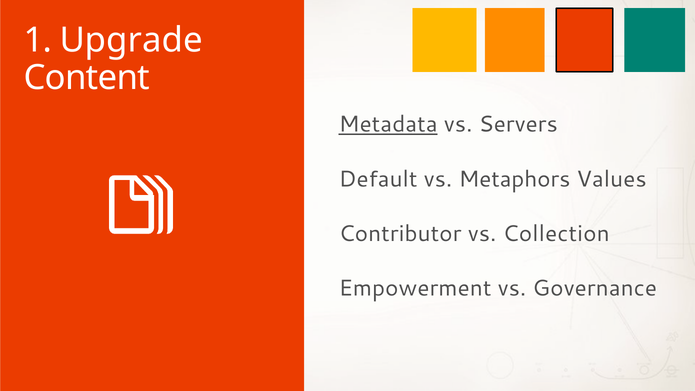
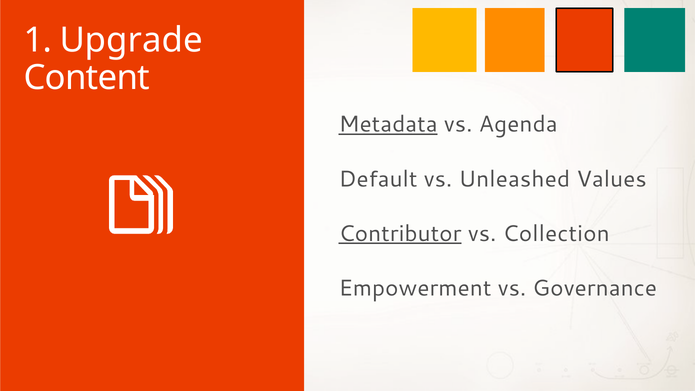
Servers: Servers -> Agenda
Metaphors: Metaphors -> Unleashed
Contributor underline: none -> present
